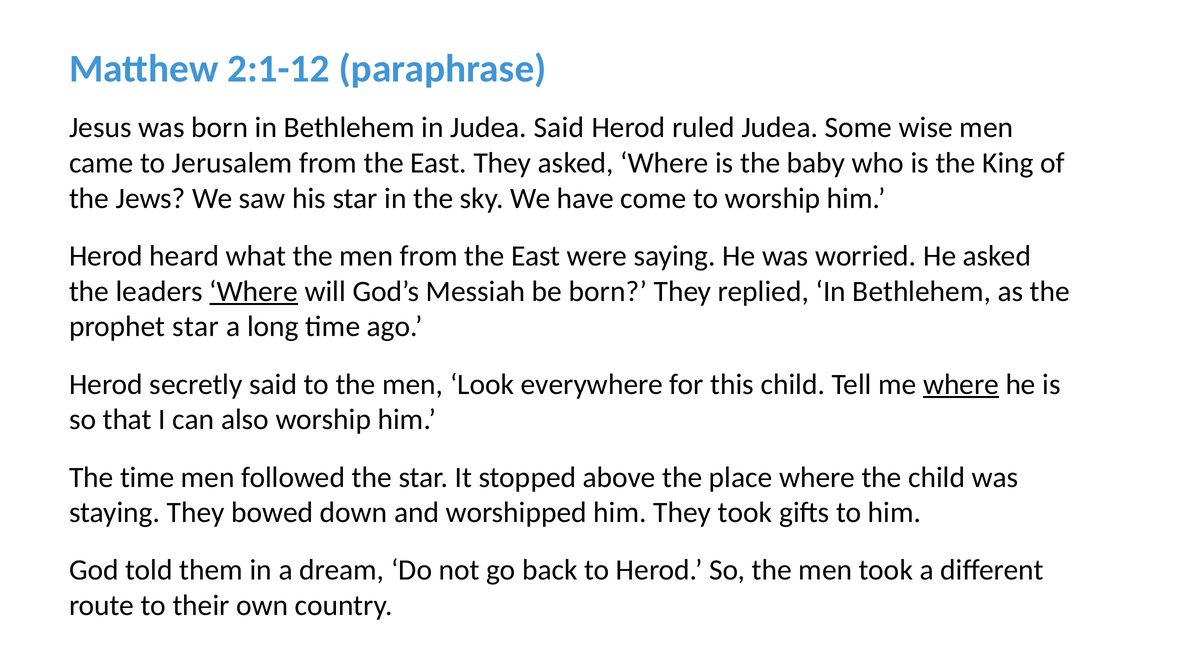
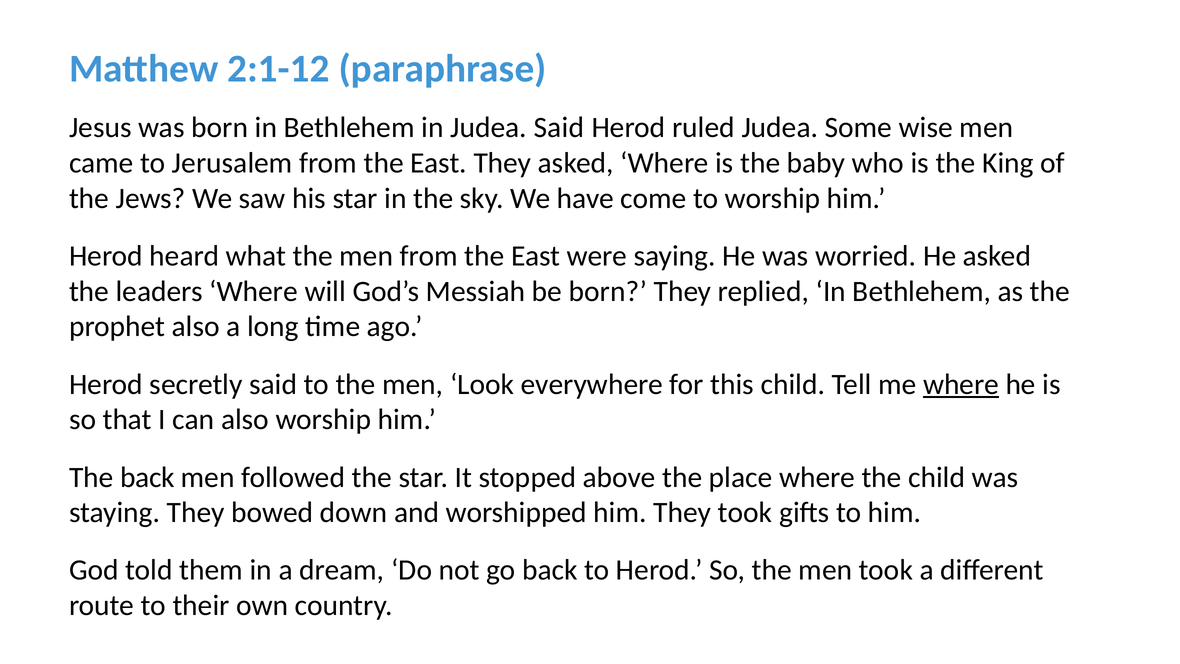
Where at (254, 291) underline: present -> none
prophet star: star -> also
The time: time -> back
